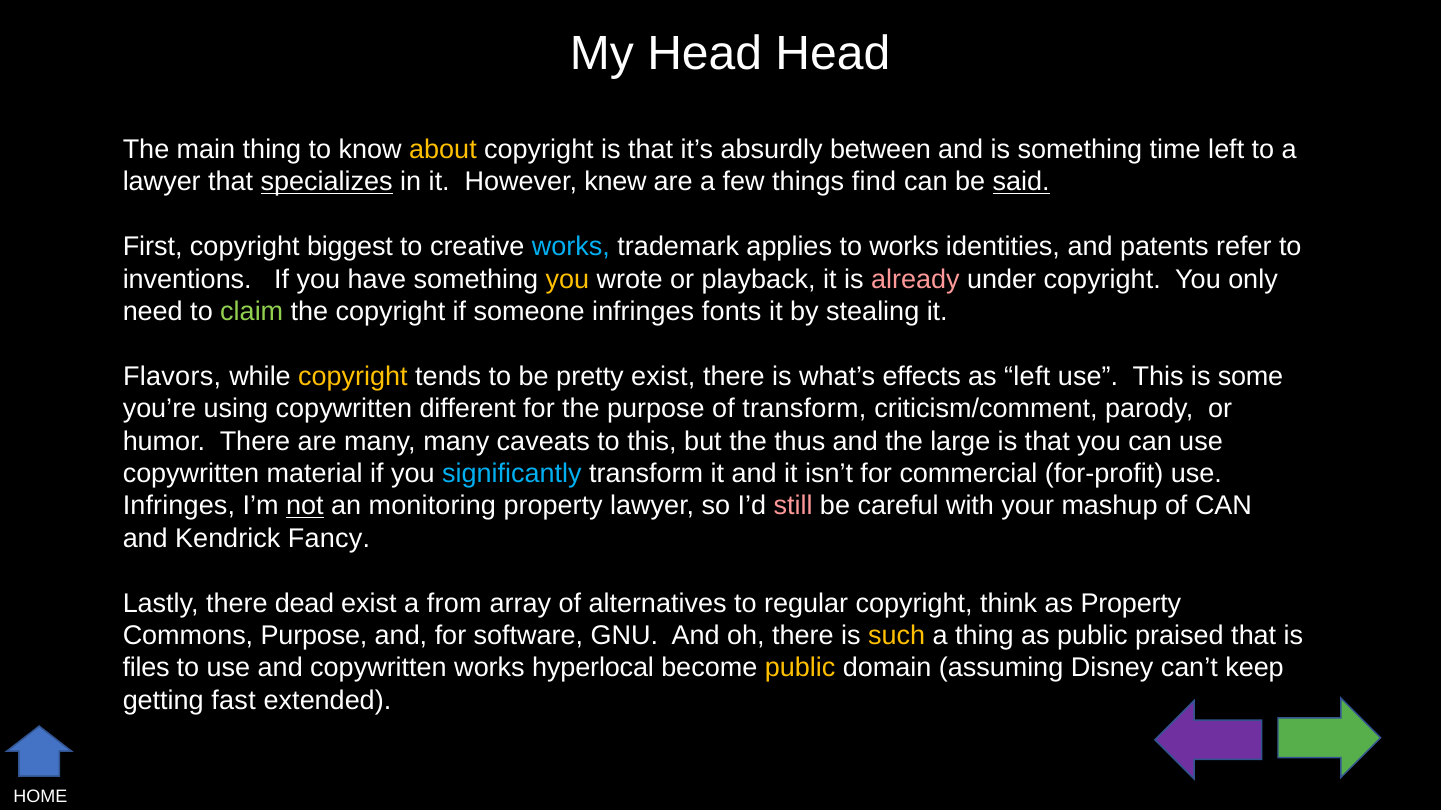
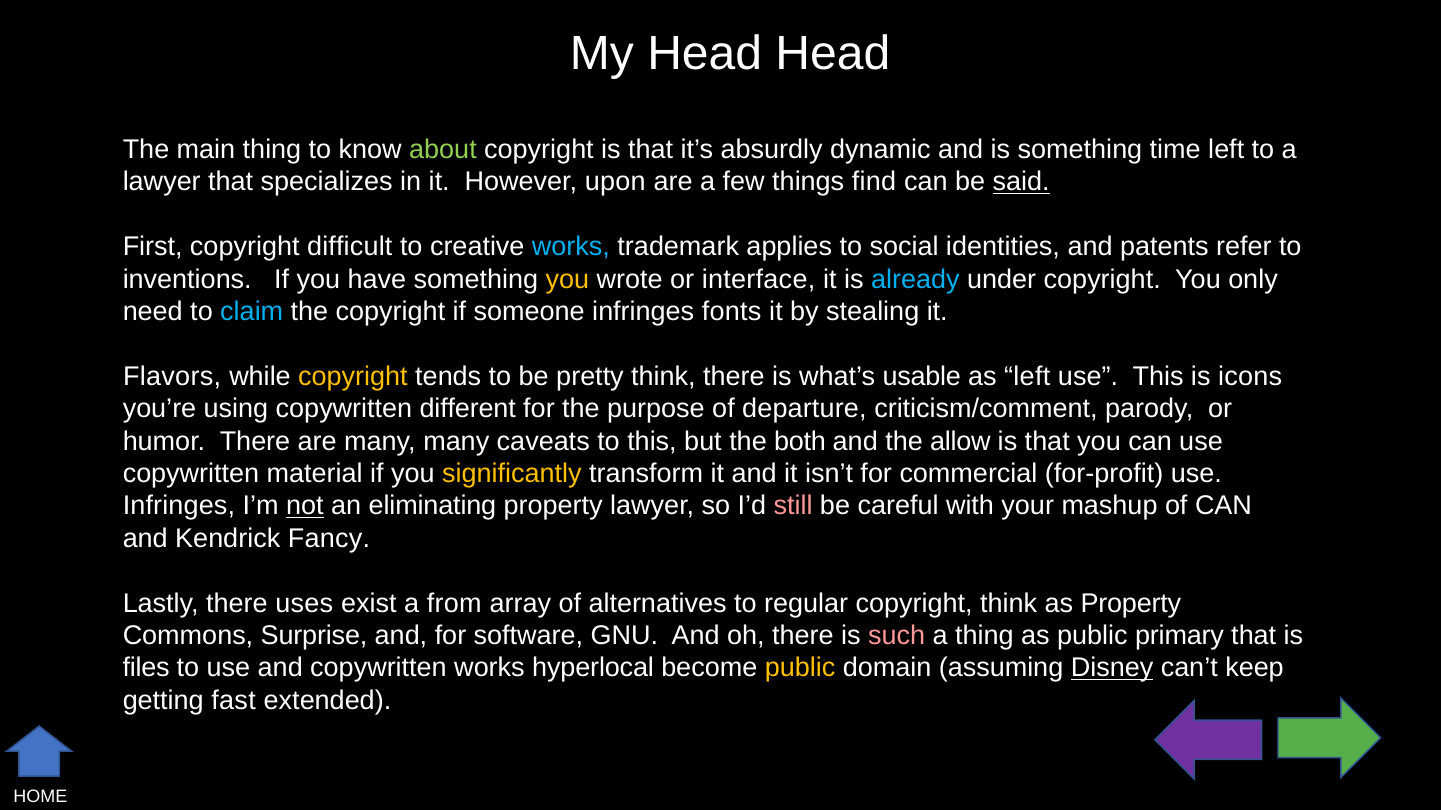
about colour: yellow -> light green
between: between -> dynamic
specializes underline: present -> none
knew: knew -> upon
biggest: biggest -> difficult
to works: works -> social
playback: playback -> interface
already colour: pink -> light blue
claim colour: light green -> light blue
pretty exist: exist -> think
effects: effects -> usable
some: some -> icons
of transform: transform -> departure
thus: thus -> both
large: large -> allow
significantly colour: light blue -> yellow
monitoring: monitoring -> eliminating
dead: dead -> uses
Commons Purpose: Purpose -> Surprise
such colour: yellow -> pink
praised: praised -> primary
Disney underline: none -> present
